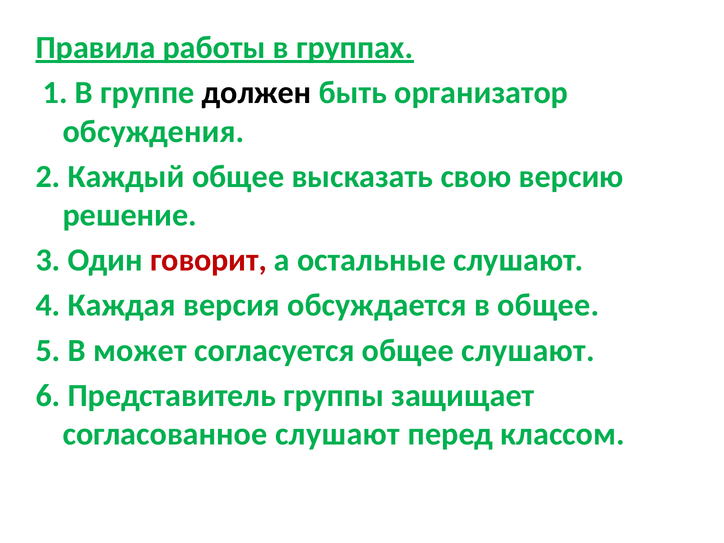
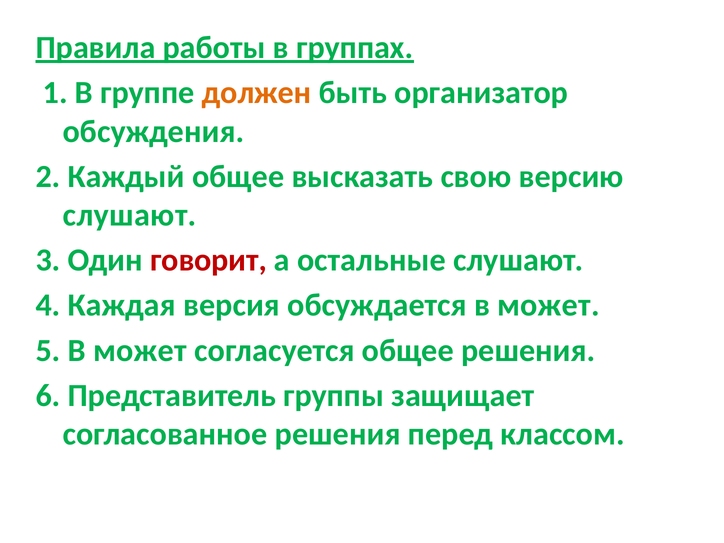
должен colour: black -> orange
решение at (130, 215): решение -> слушают
обсуждается в общее: общее -> может
общее слушают: слушают -> решения
согласованное слушают: слушают -> решения
